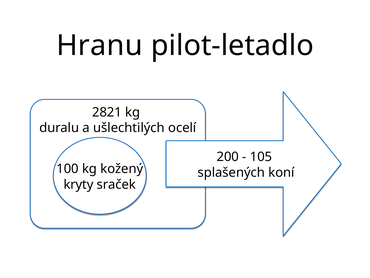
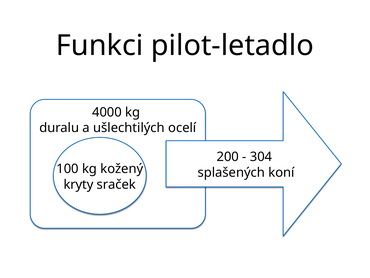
Hranu: Hranu -> Funkci
2821: 2821 -> 4000
105: 105 -> 304
